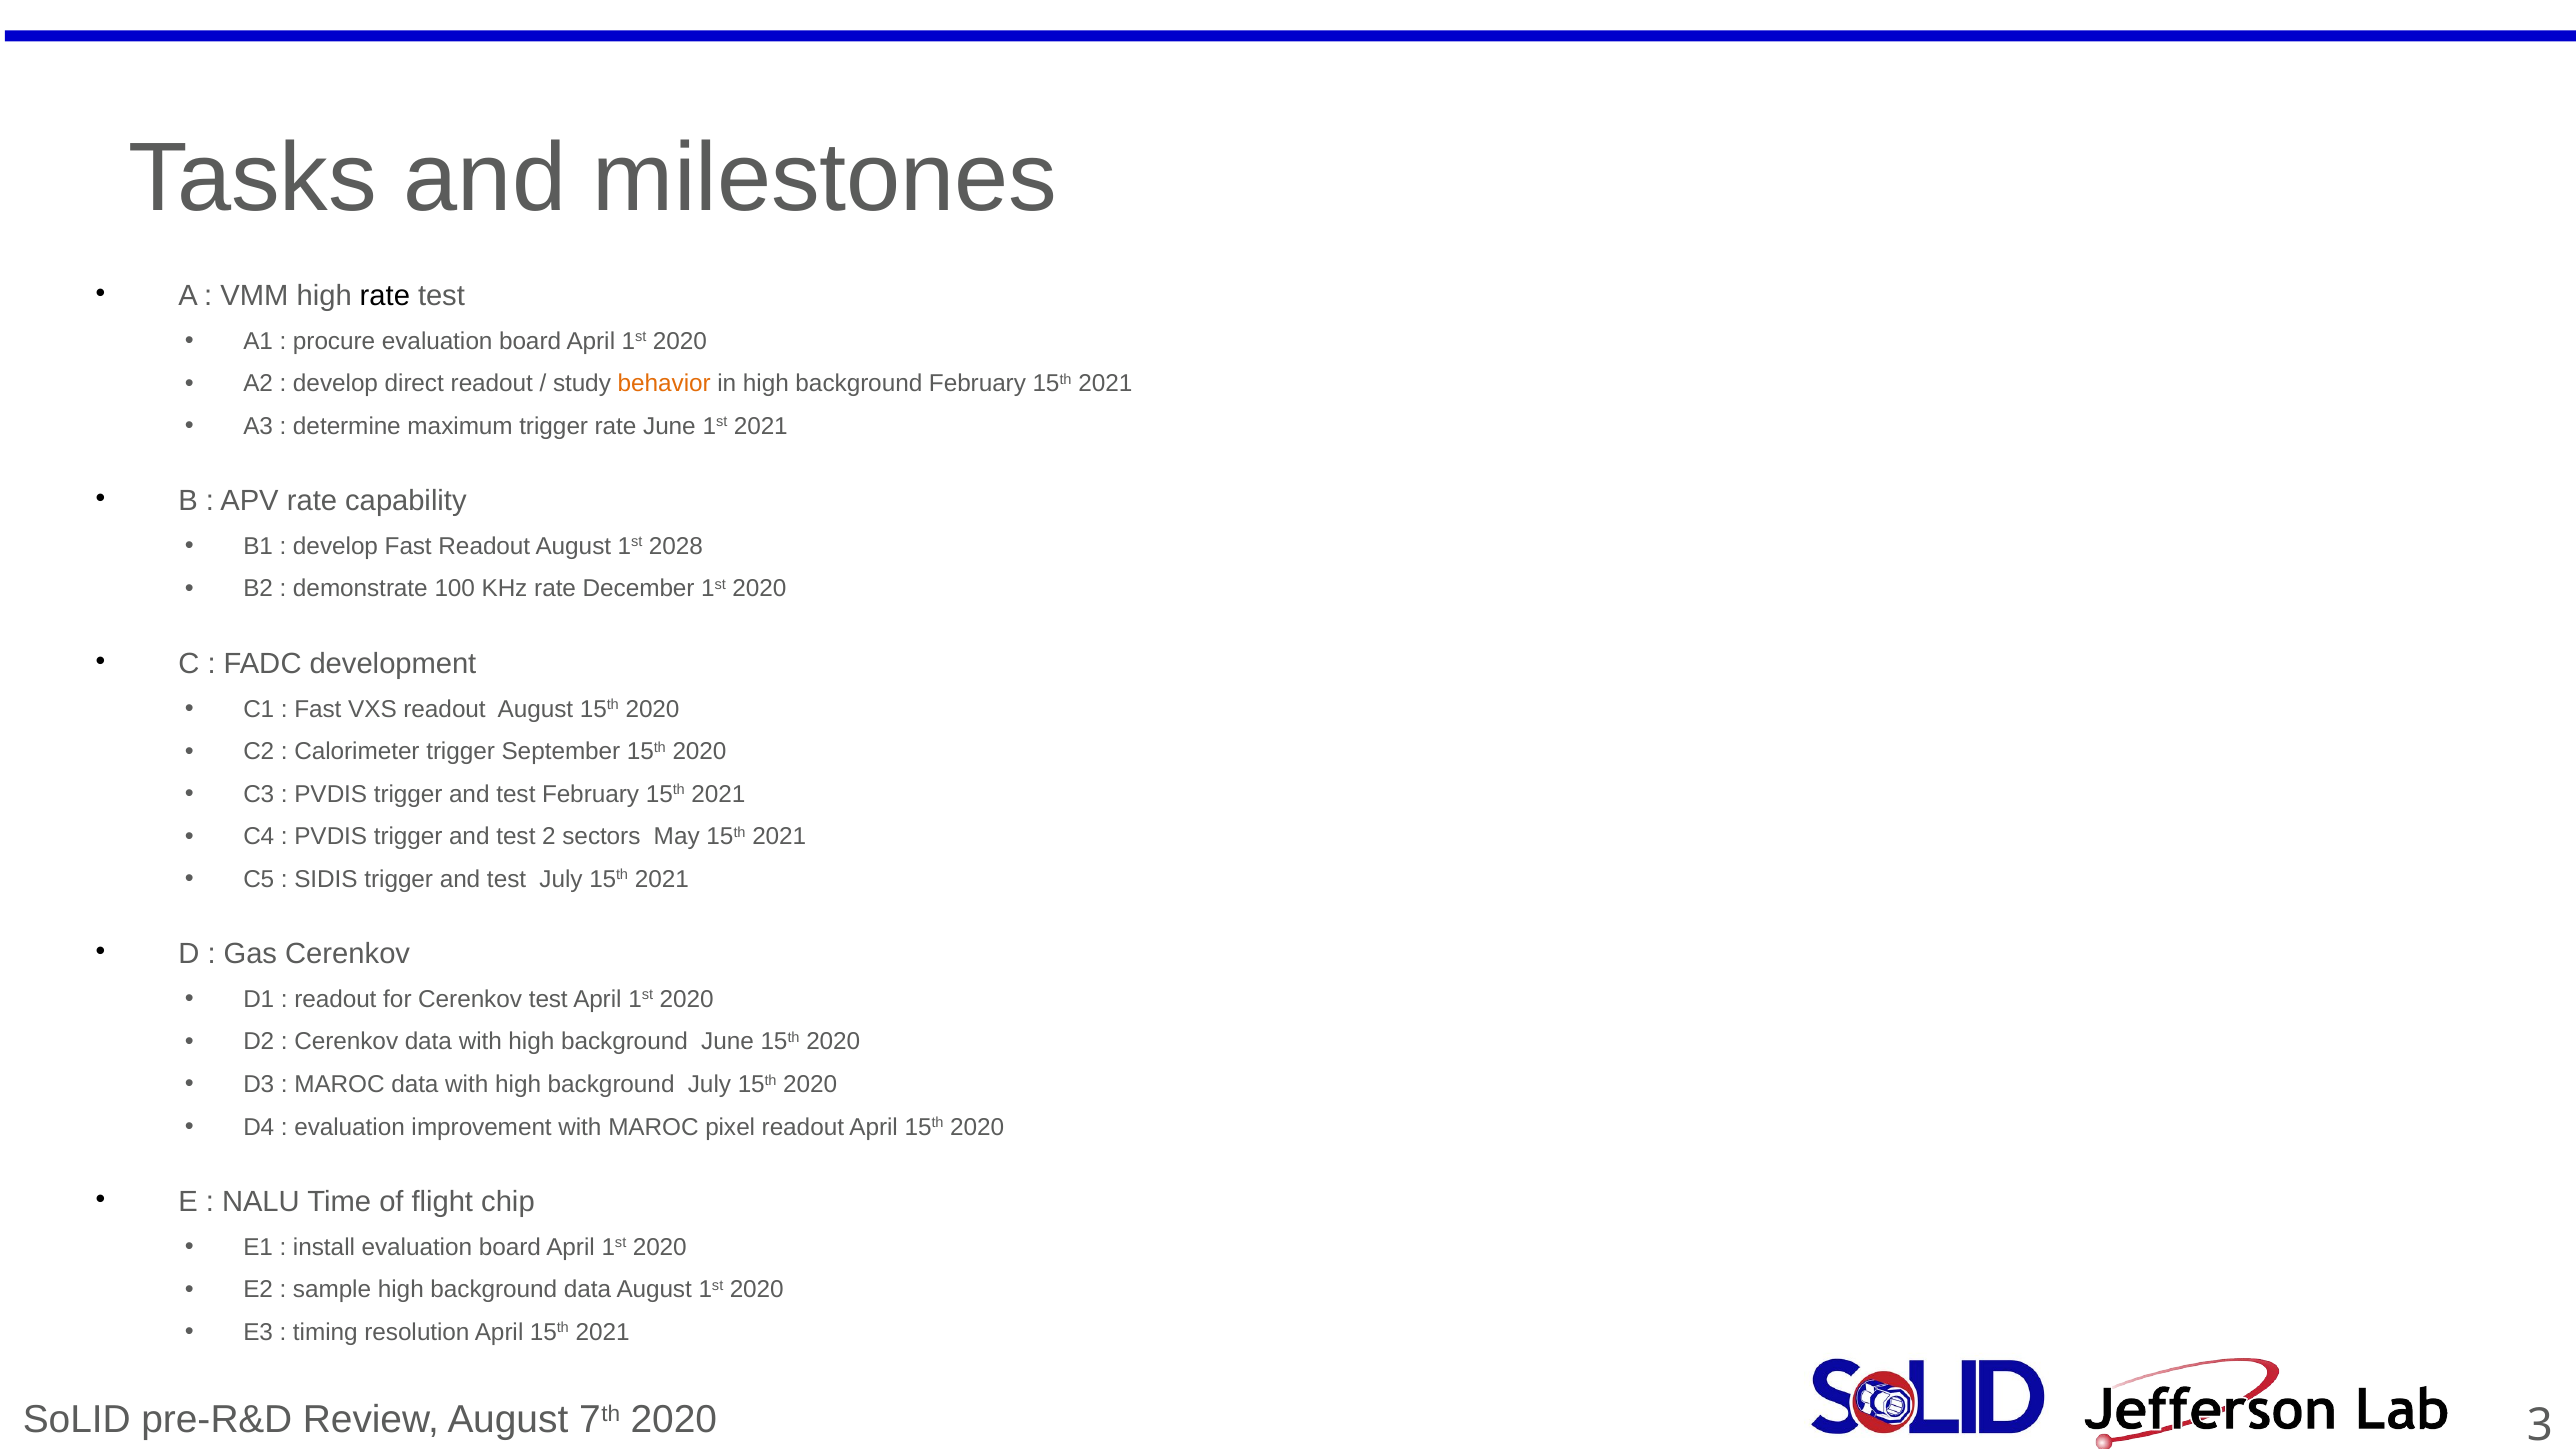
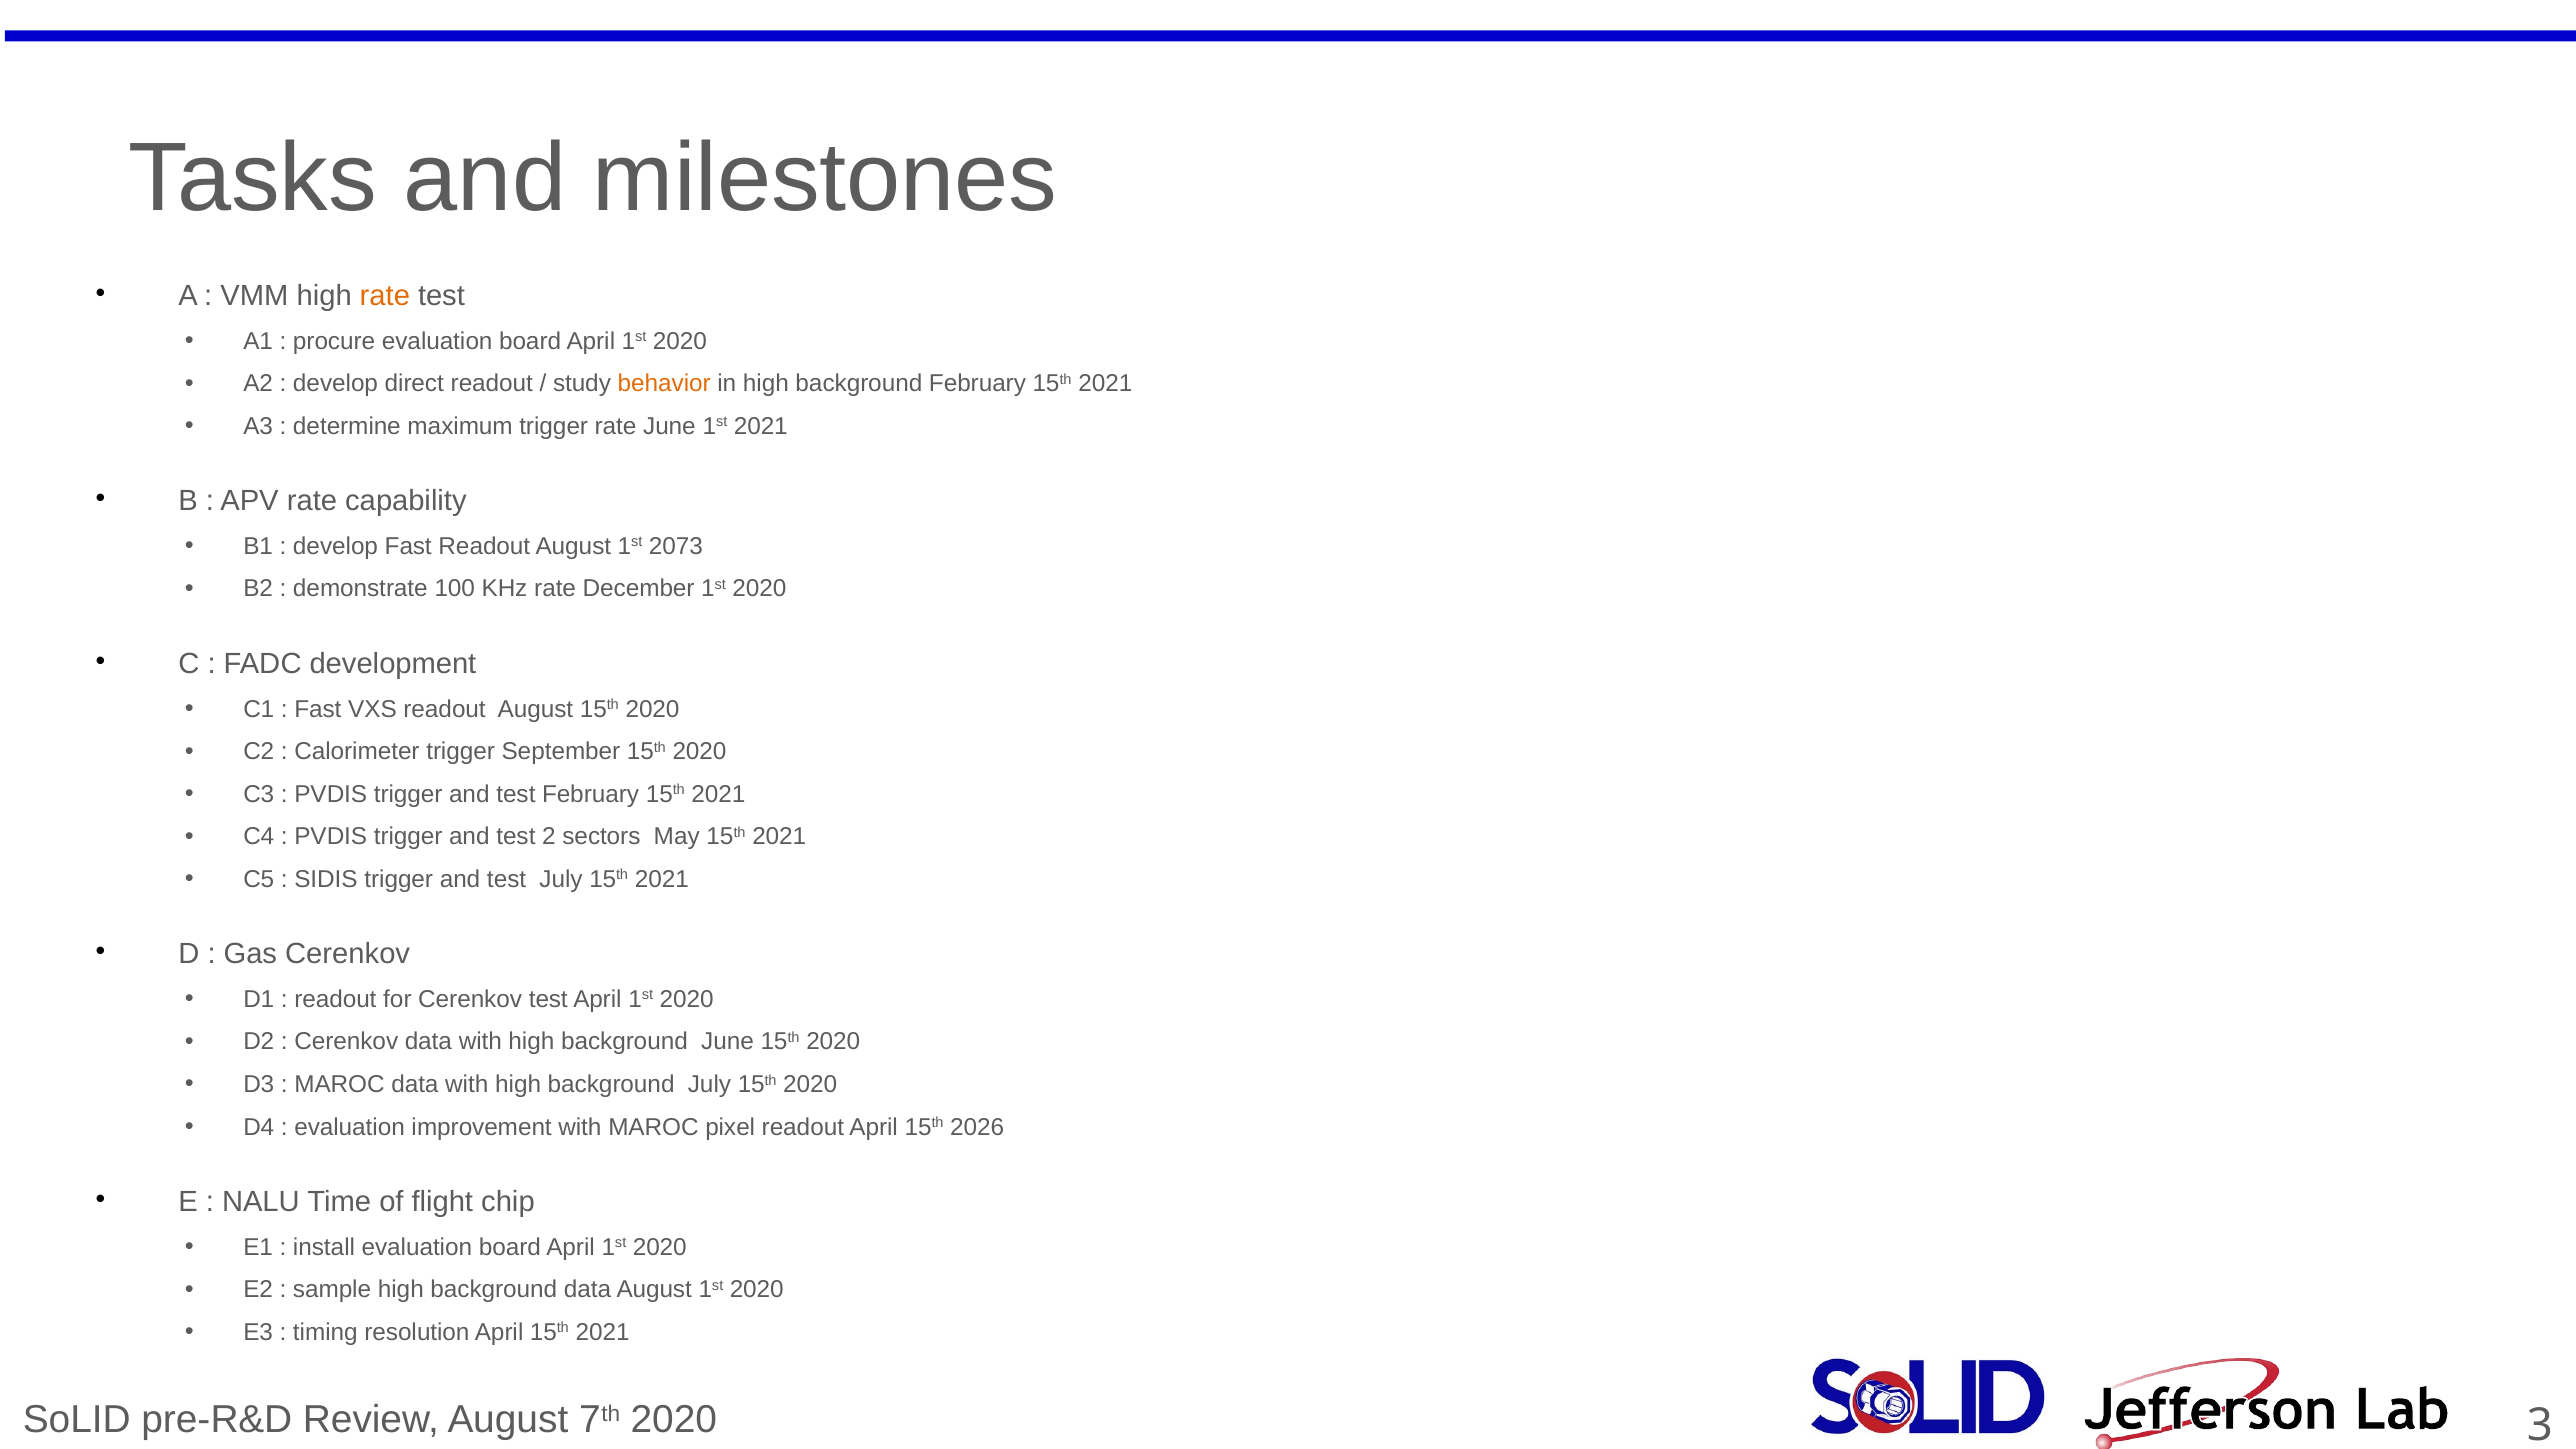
rate at (385, 296) colour: black -> orange
2028: 2028 -> 2073
April 15th 2020: 2020 -> 2026
